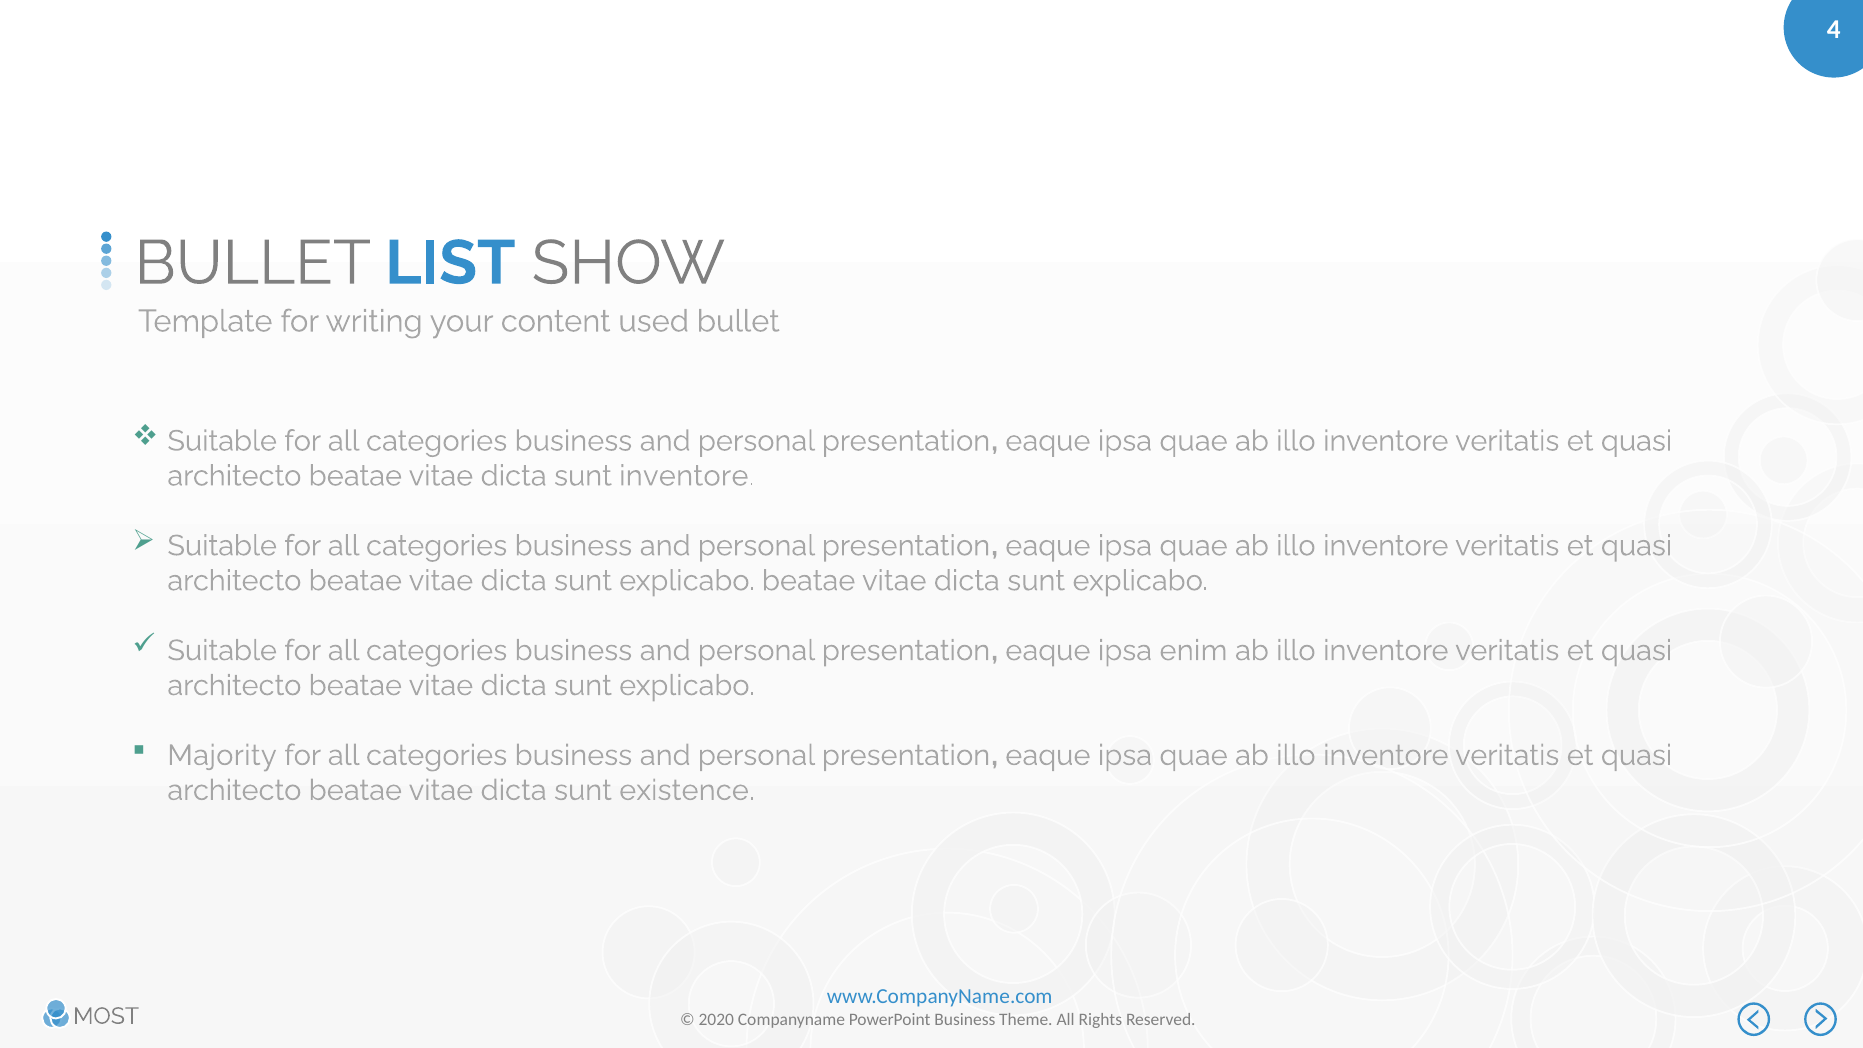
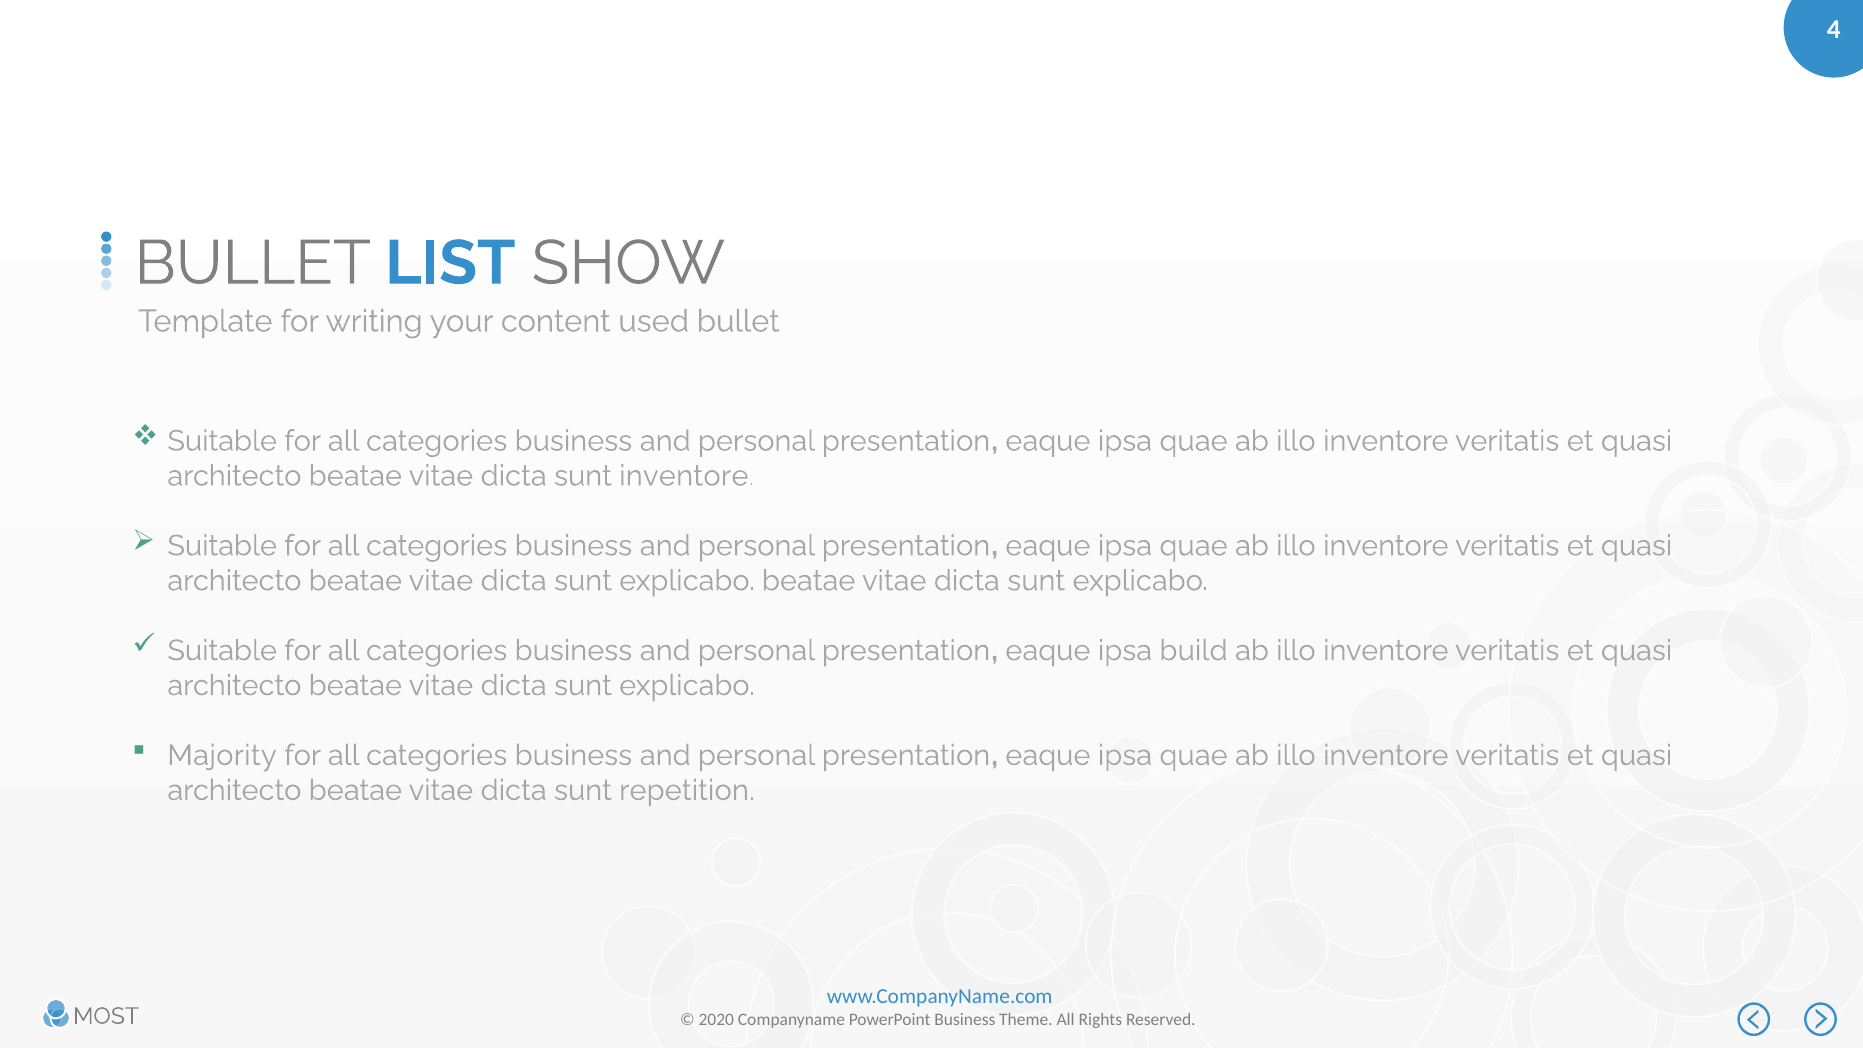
enim: enim -> build
existence: existence -> repetition
